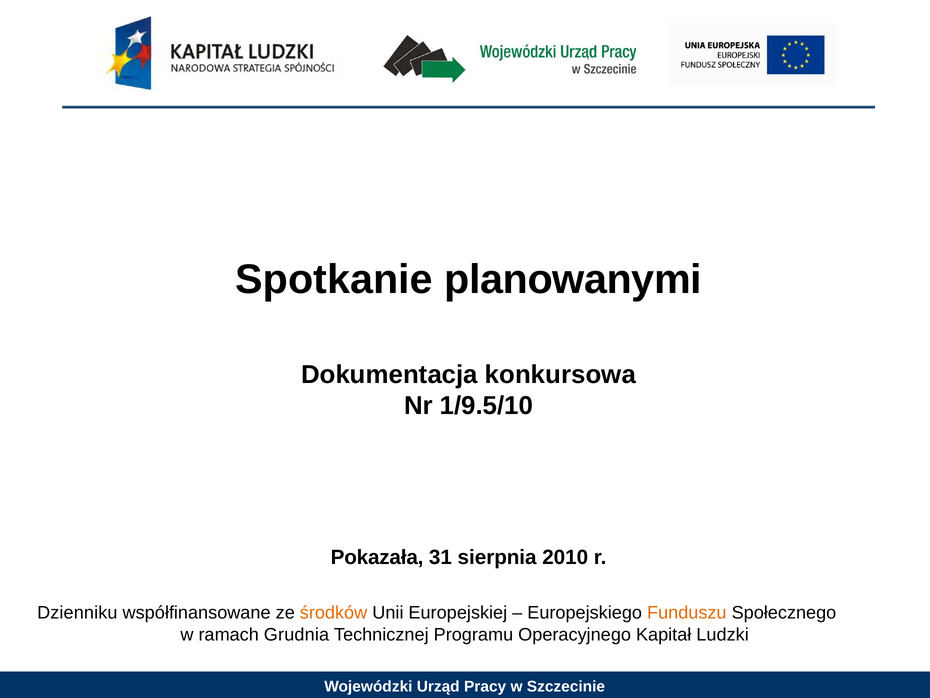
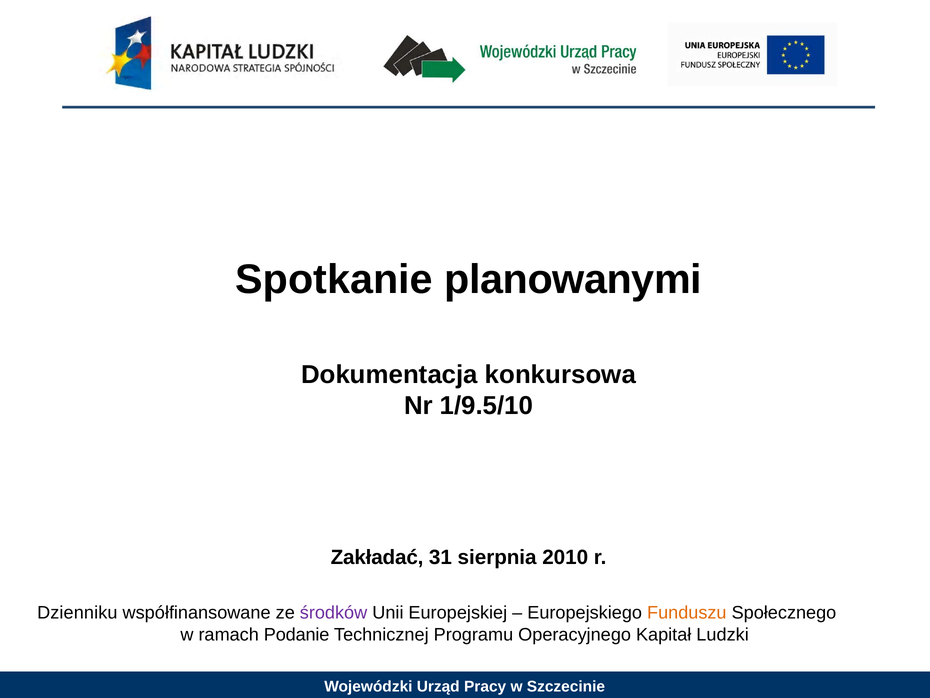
Pokazała: Pokazała -> Zakładać
środków colour: orange -> purple
Grudnia: Grudnia -> Podanie
